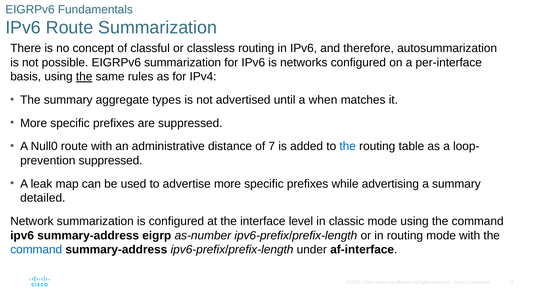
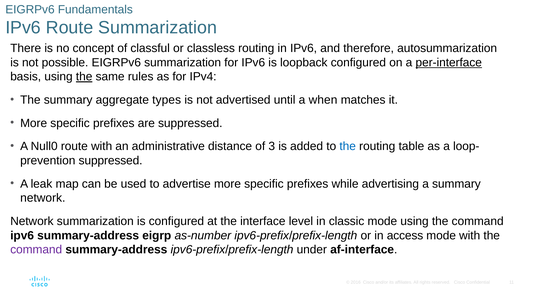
networks: networks -> loopback
per-interface underline: none -> present
7: 7 -> 3
detailed at (43, 198): detailed -> network
in routing: routing -> access
command at (36, 249) colour: blue -> purple
